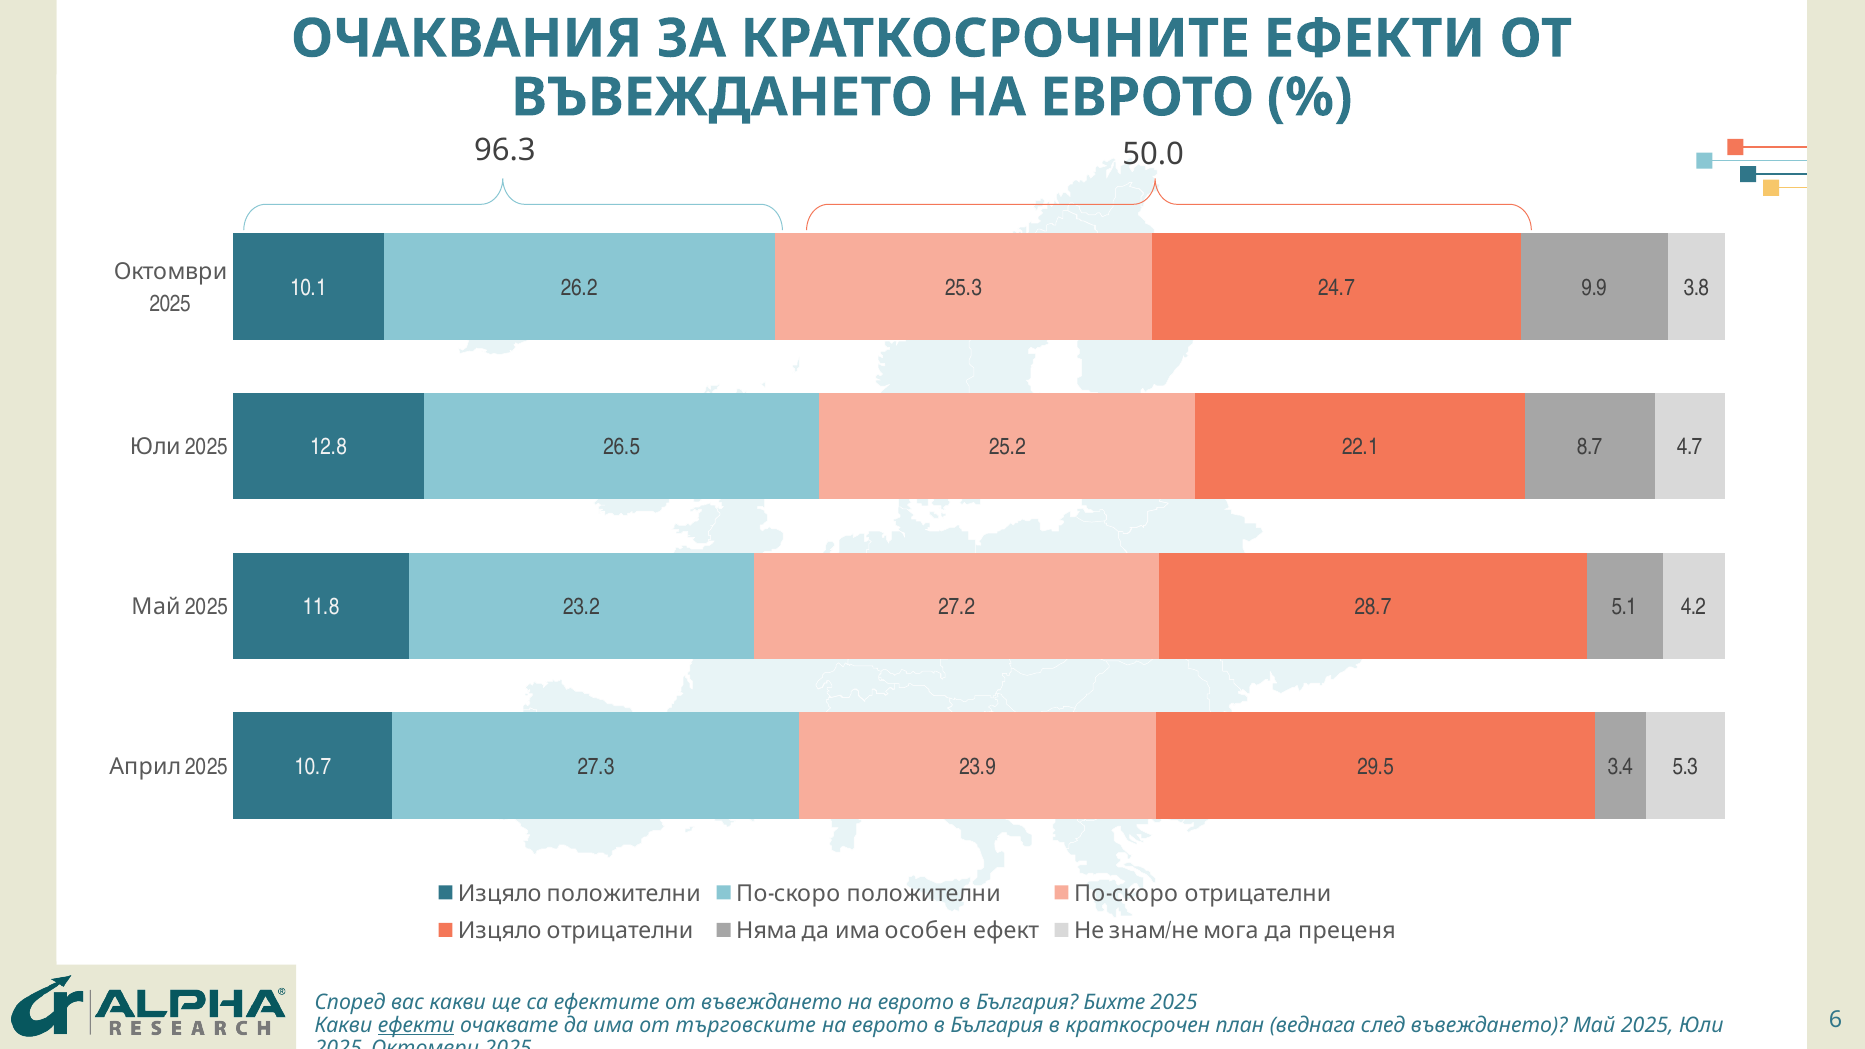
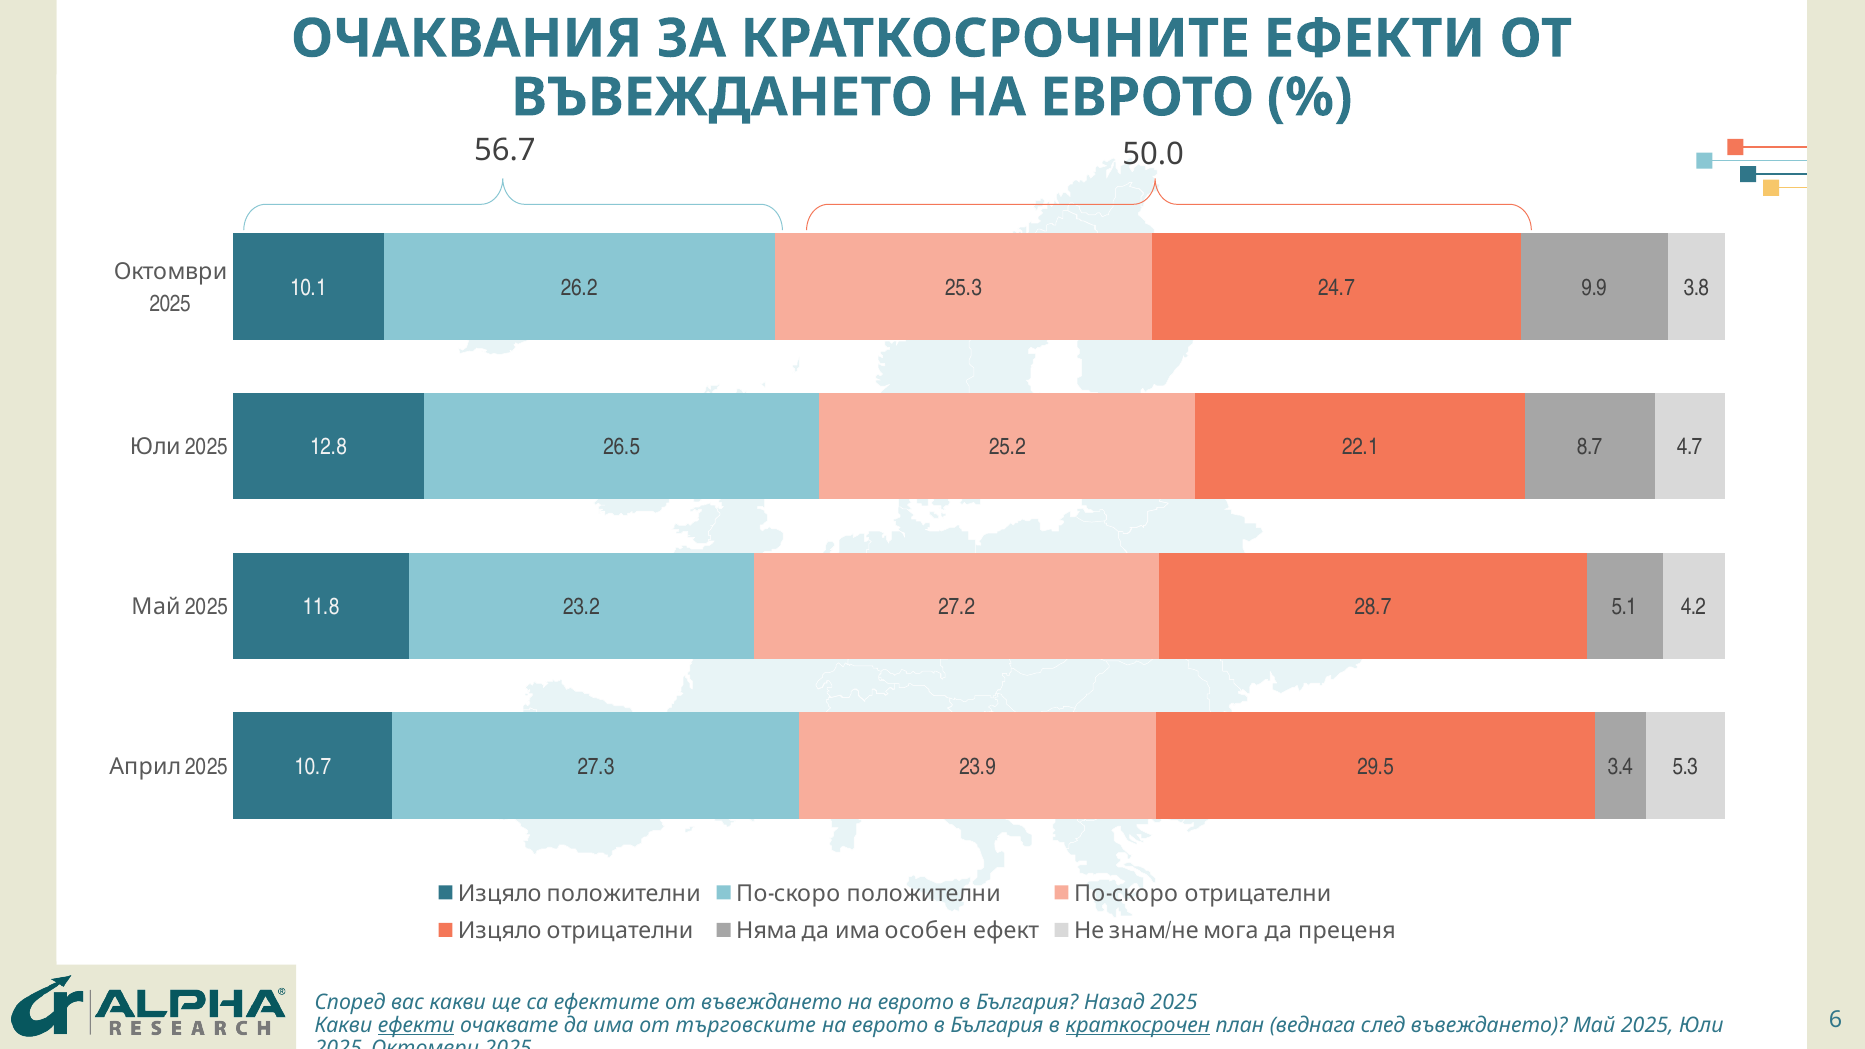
96.3: 96.3 -> 56.7
Бихте: Бихте -> Назад
краткосрочен underline: none -> present
